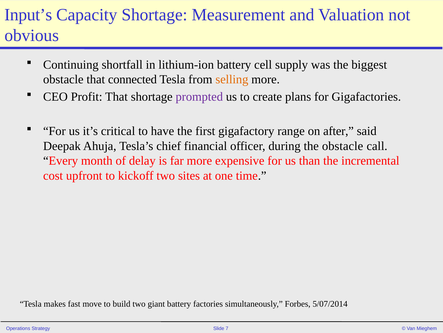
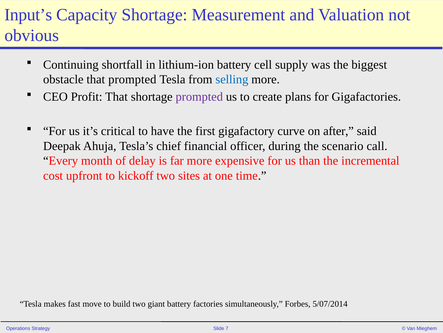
that connected: connected -> prompted
selling colour: orange -> blue
range: range -> curve
the obstacle: obstacle -> scenario
